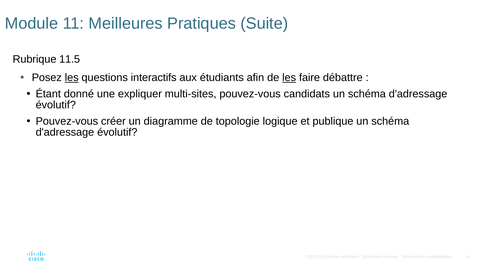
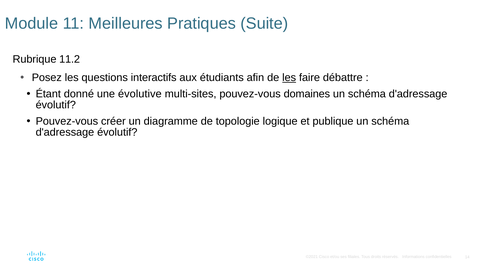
11.5: 11.5 -> 11.2
les at (72, 78) underline: present -> none
expliquer: expliquer -> évolutive
candidats: candidats -> domaines
